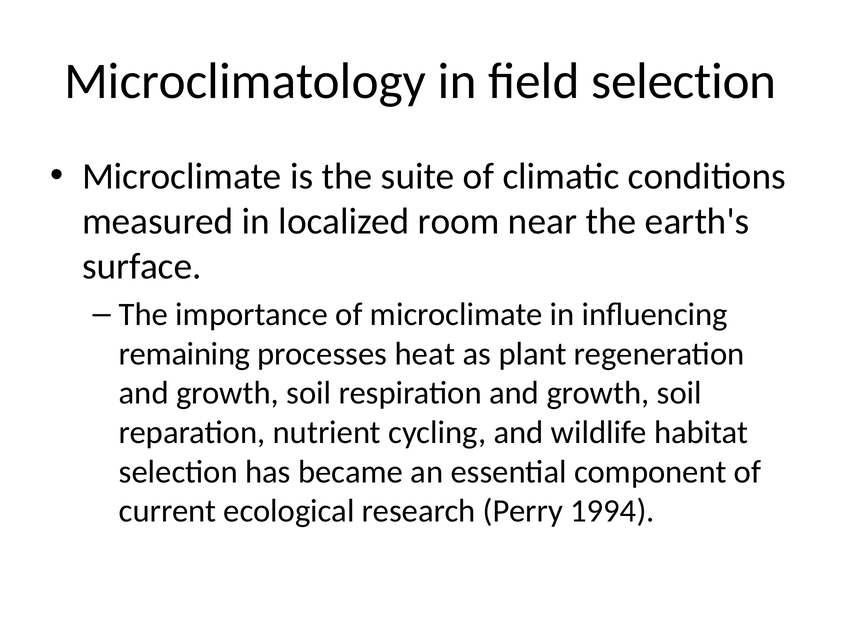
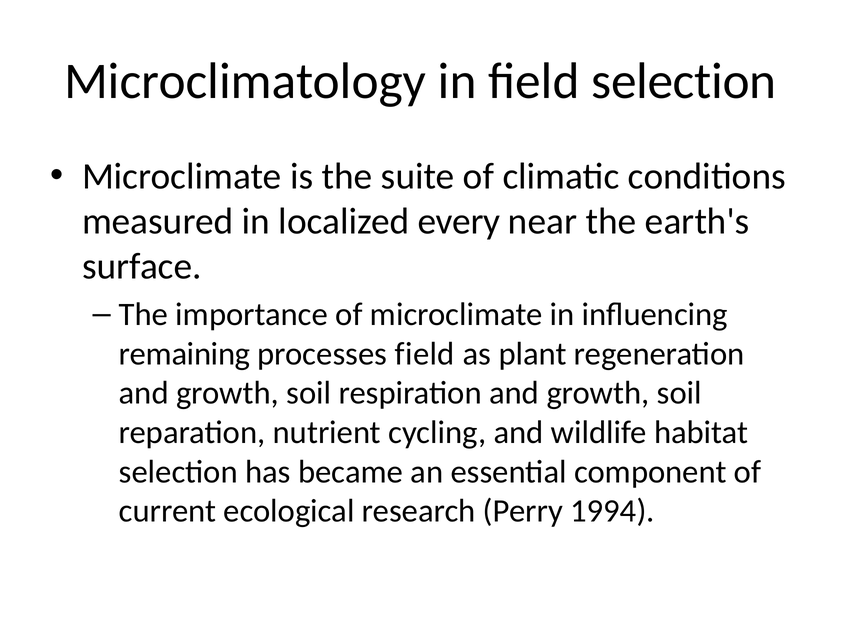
room: room -> every
processes heat: heat -> field
